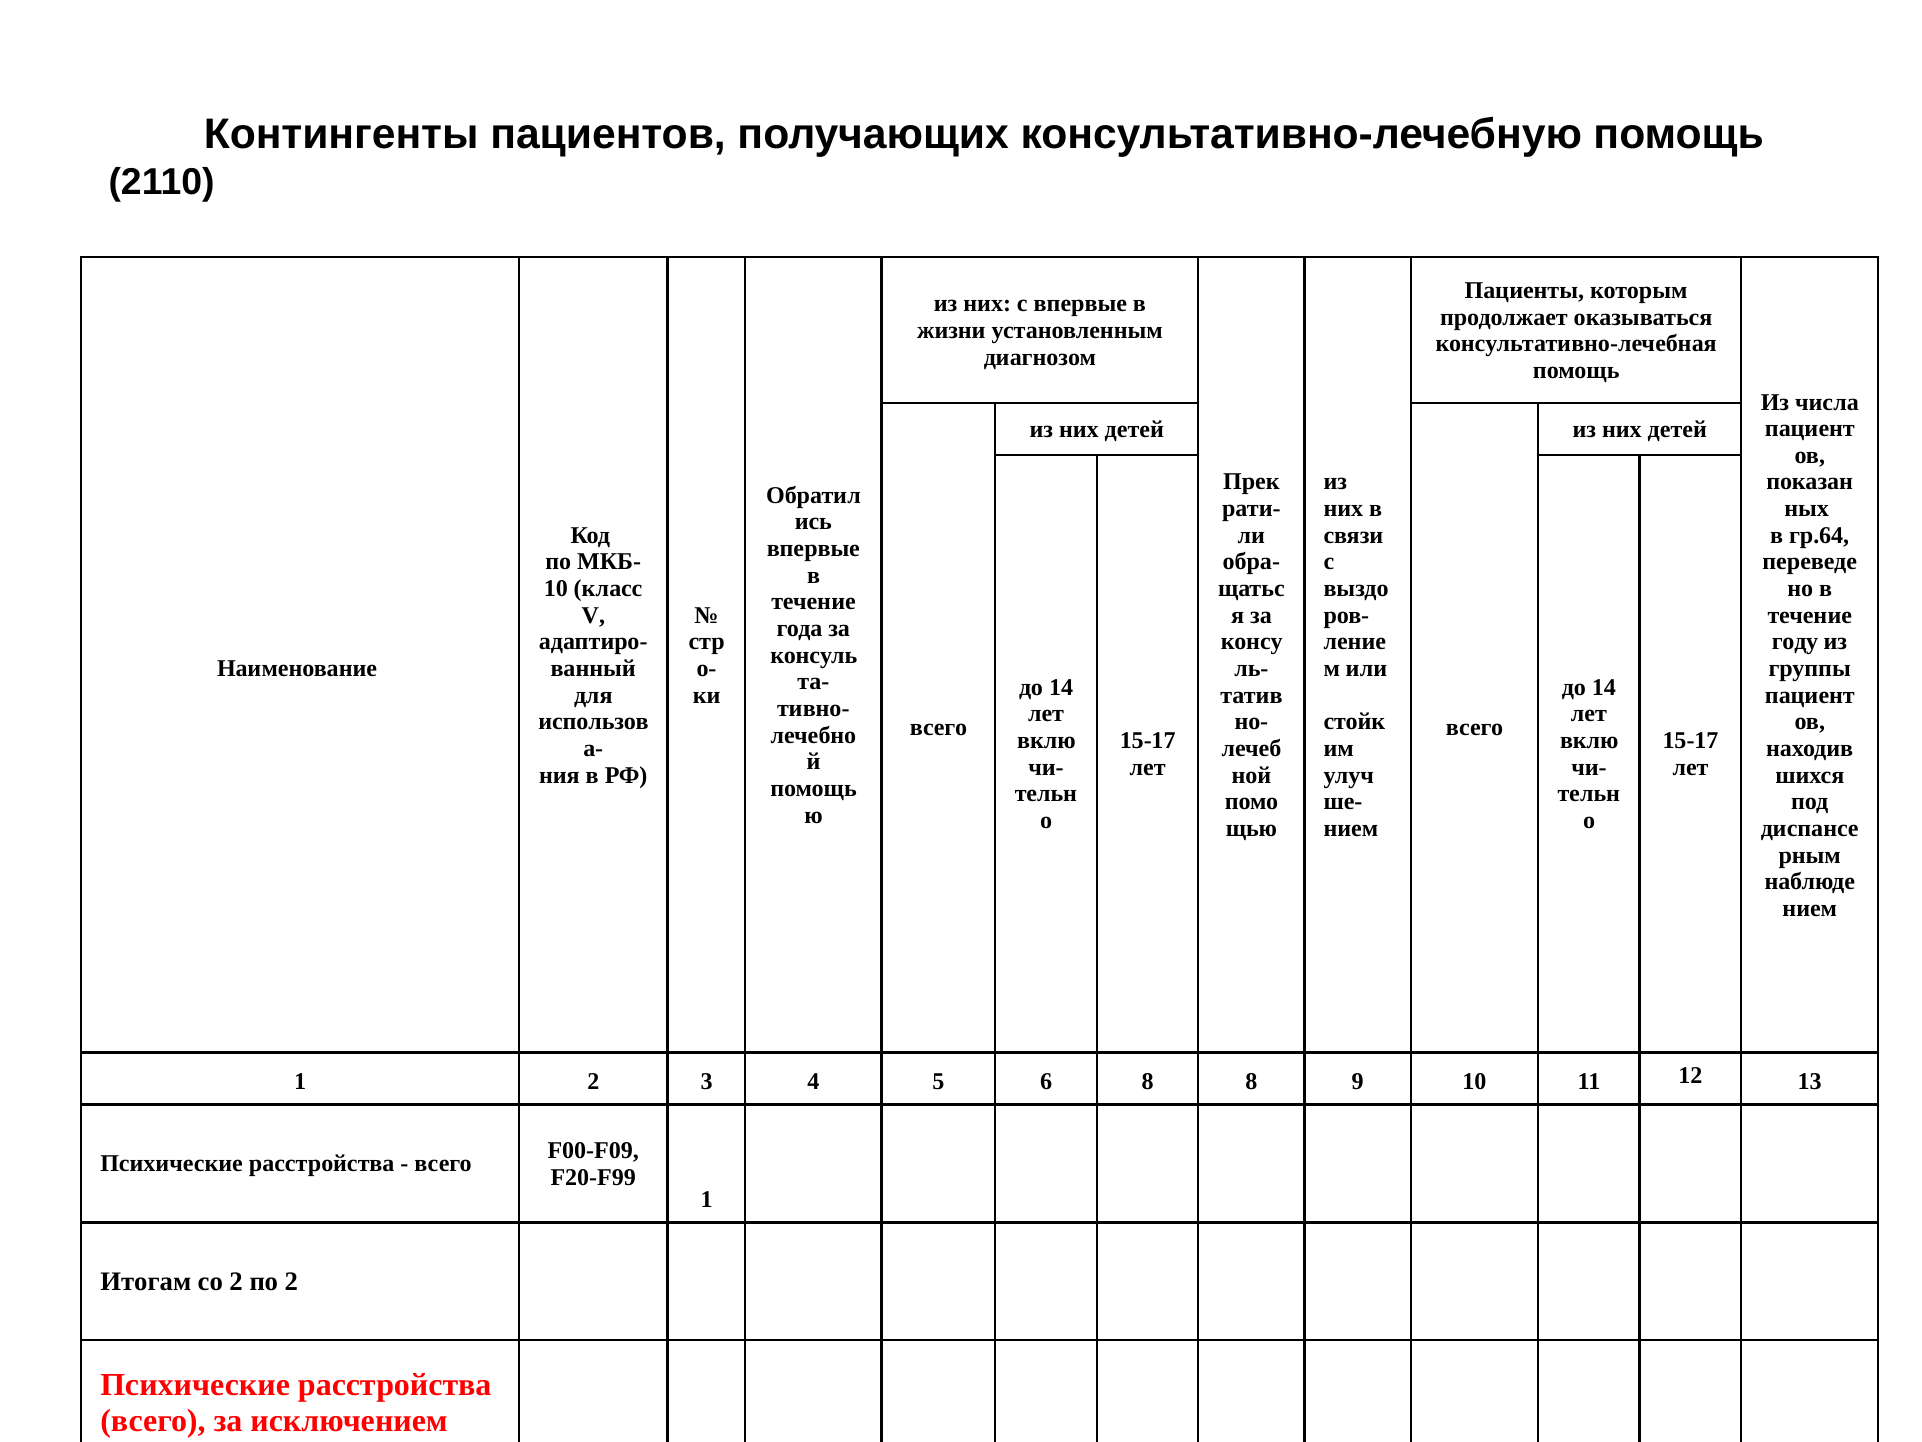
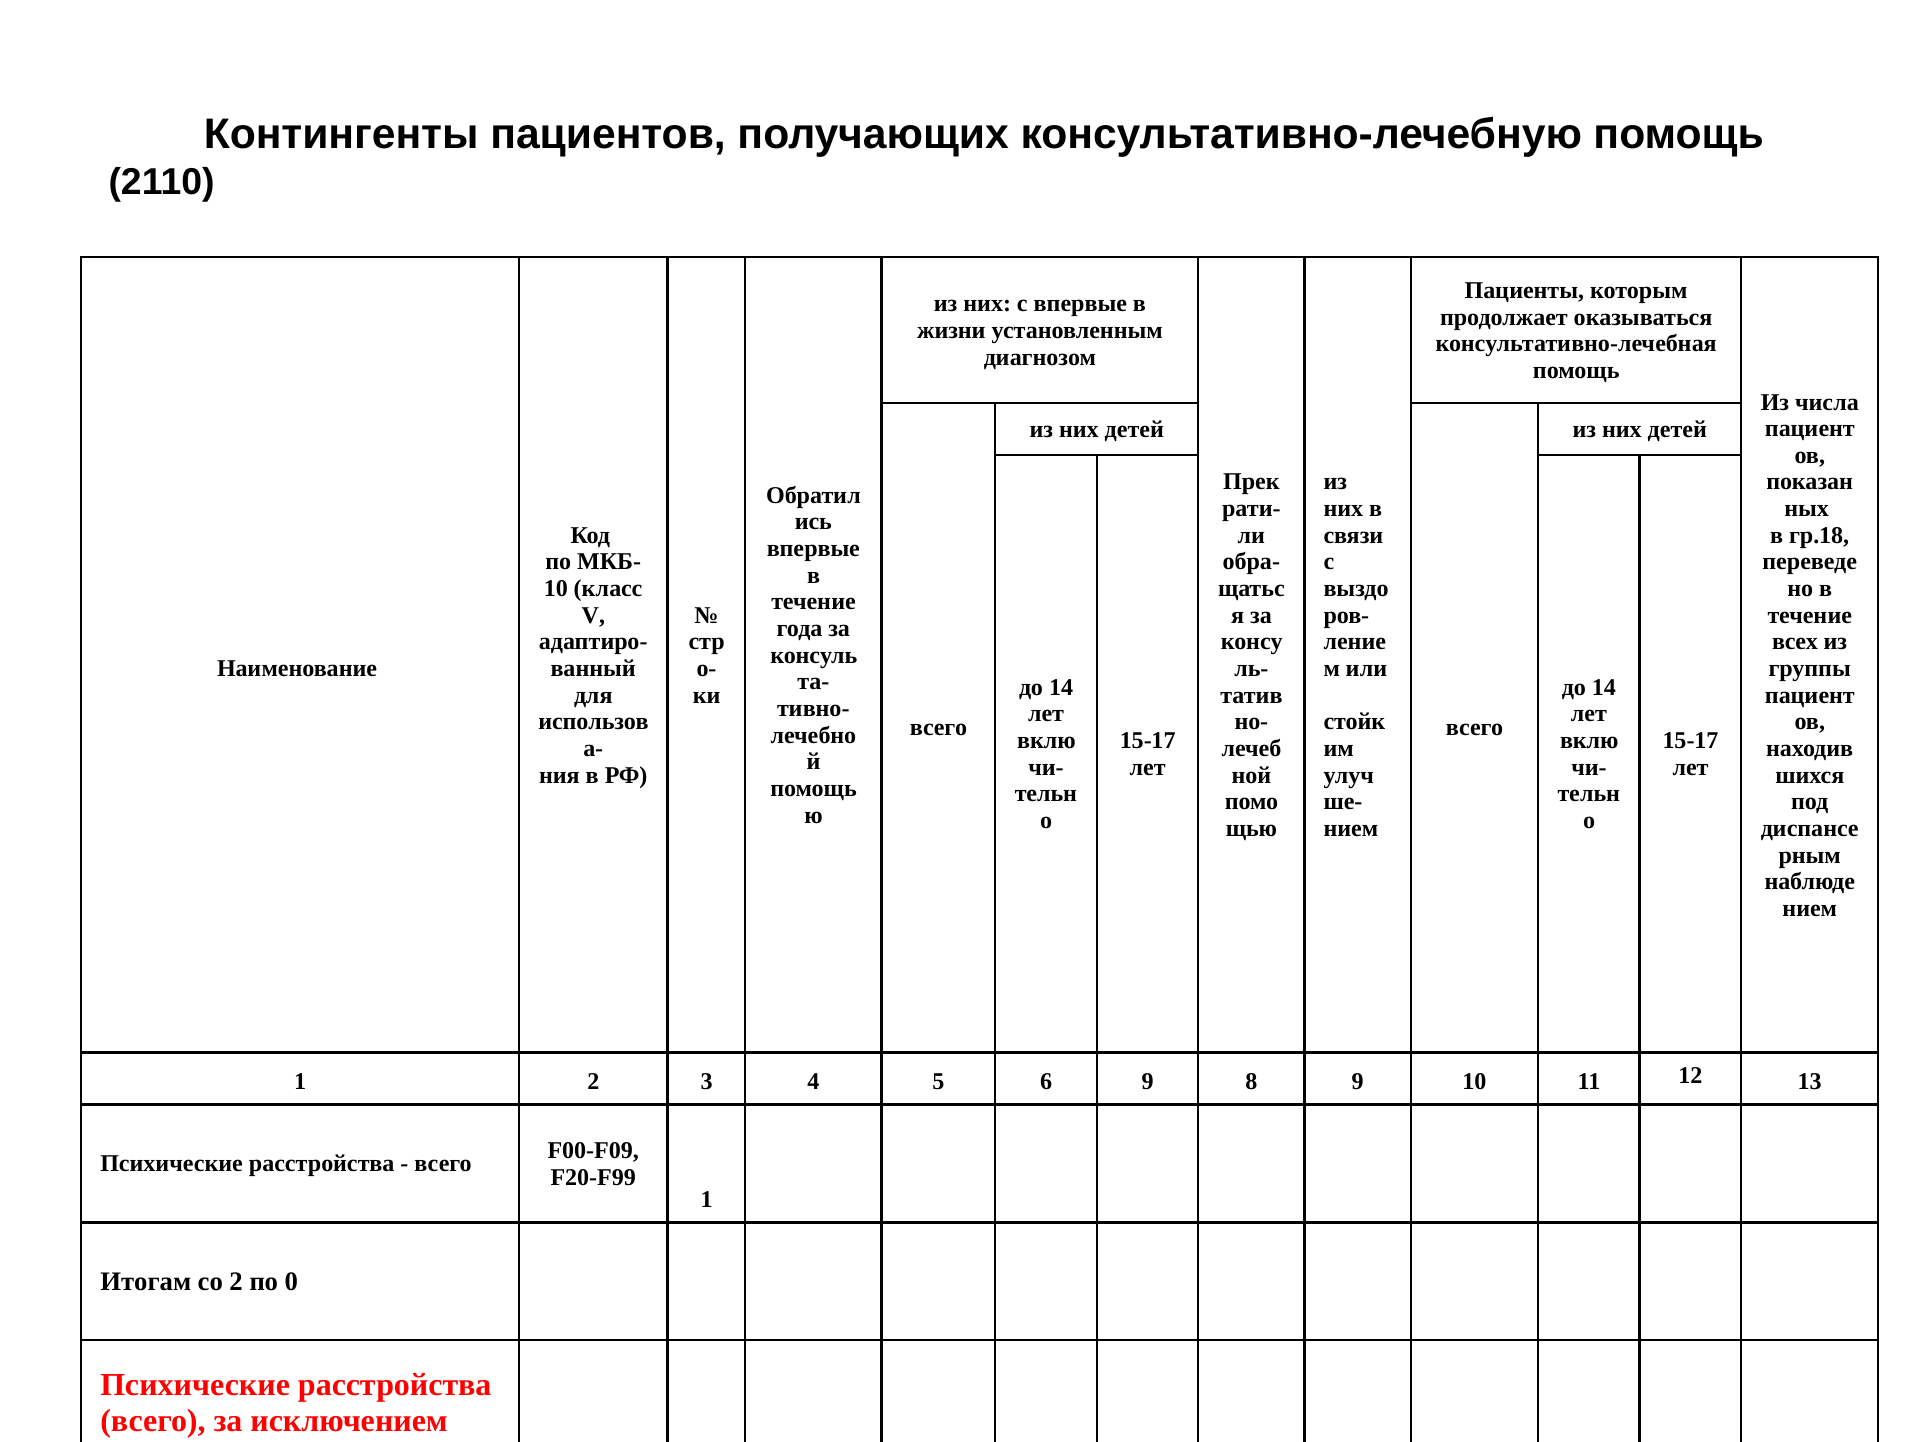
гр.64: гр.64 -> гр.18
году: году -> всех
6 8: 8 -> 9
по 2: 2 -> 0
